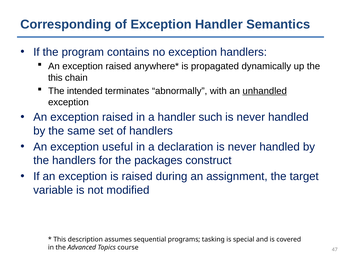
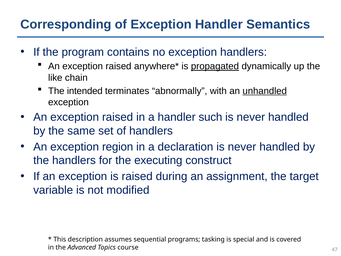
propagated underline: none -> present
this at (55, 78): this -> like
useful: useful -> region
packages: packages -> executing
